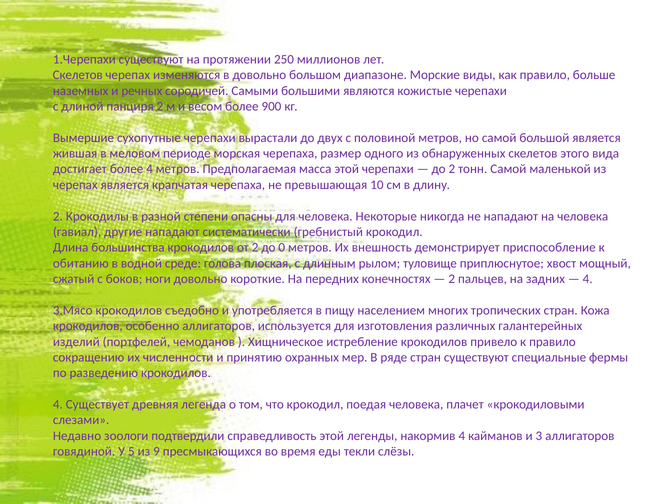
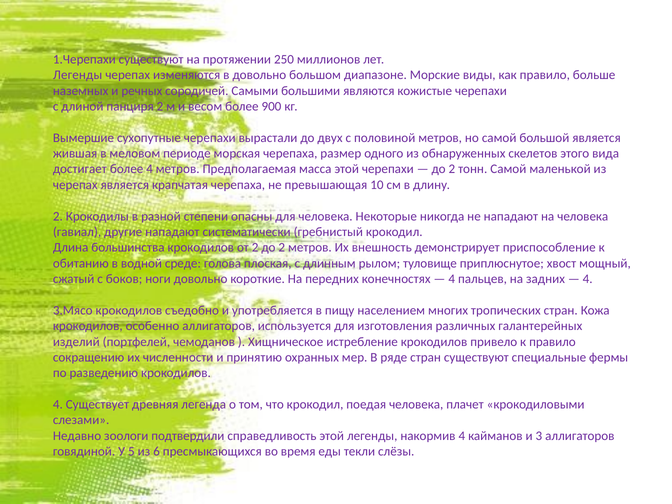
Скелетов at (78, 75): Скелетов -> Легенды
2 до 0: 0 -> 2
2 at (452, 279): 2 -> 4
9: 9 -> 6
